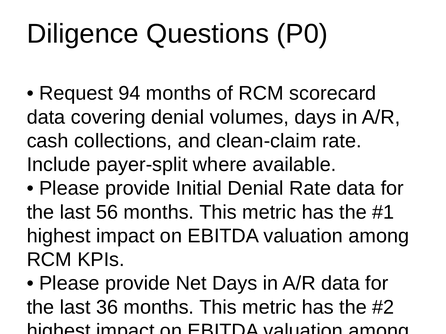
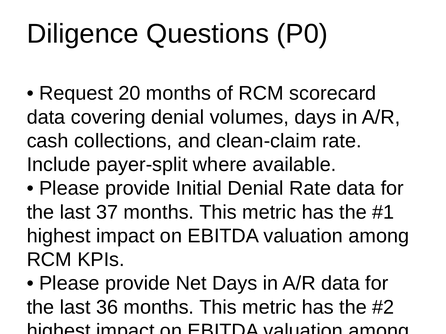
94: 94 -> 20
56: 56 -> 37
